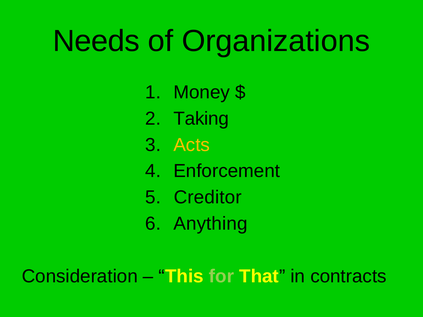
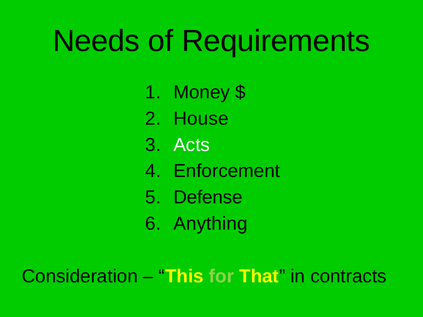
Organizations: Organizations -> Requirements
Taking: Taking -> House
Acts colour: yellow -> white
Creditor: Creditor -> Defense
